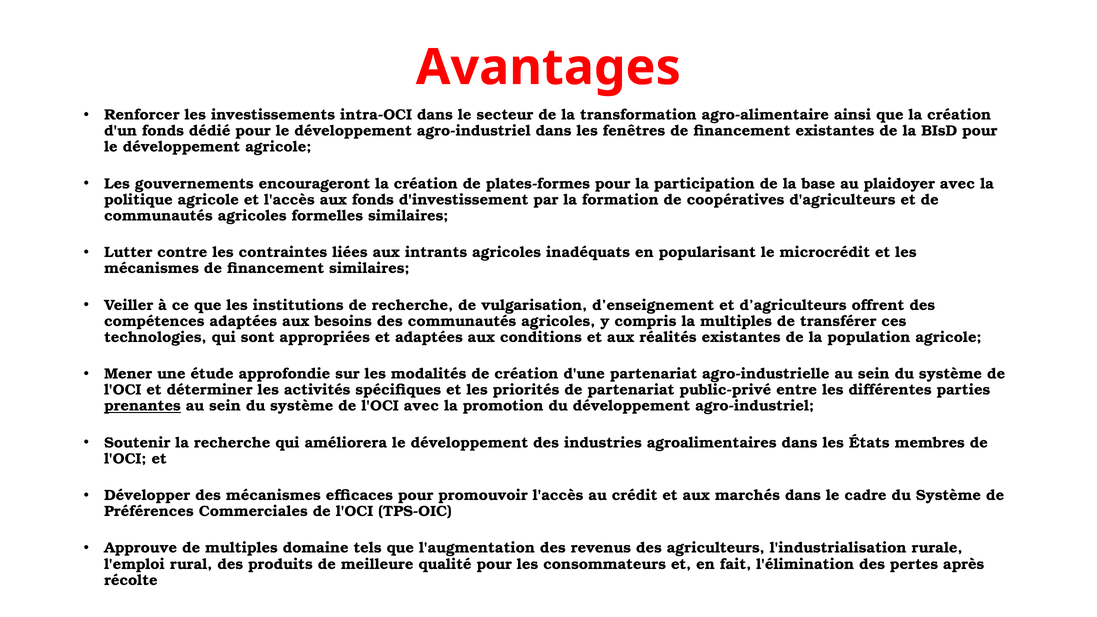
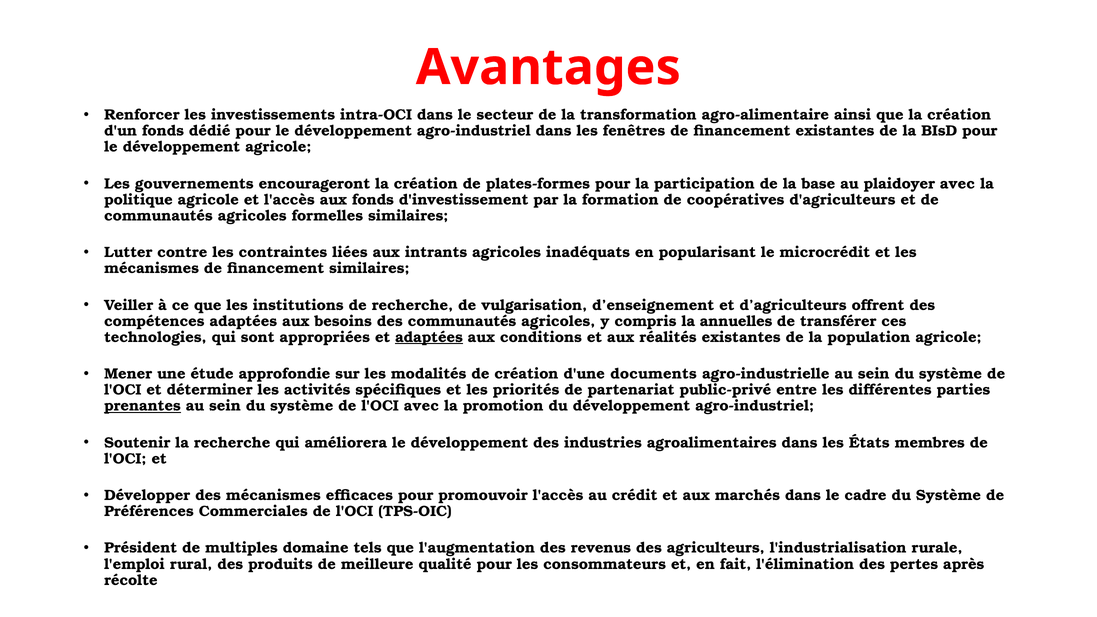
la multiples: multiples -> annuelles
adaptées at (429, 337) underline: none -> present
d'une partenariat: partenariat -> documents
Approuve: Approuve -> Président
